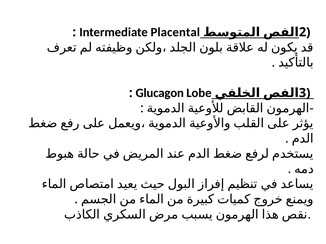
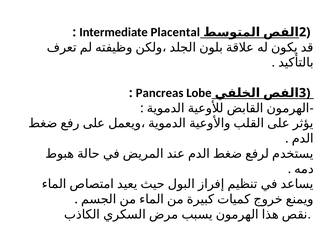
Glucagon: Glucagon -> Pancreas
